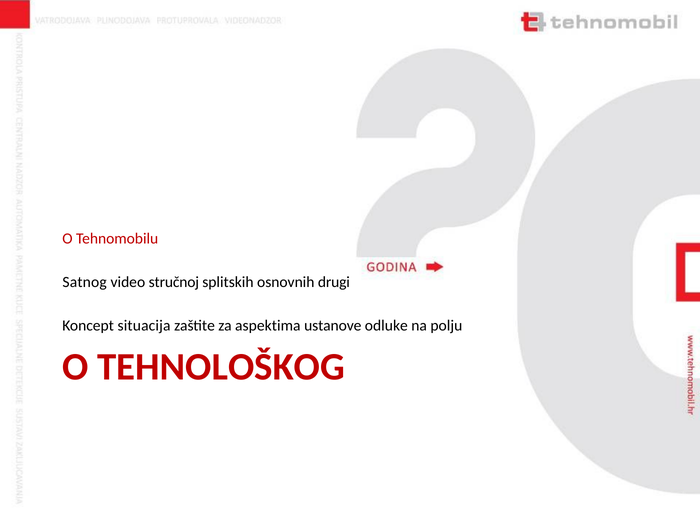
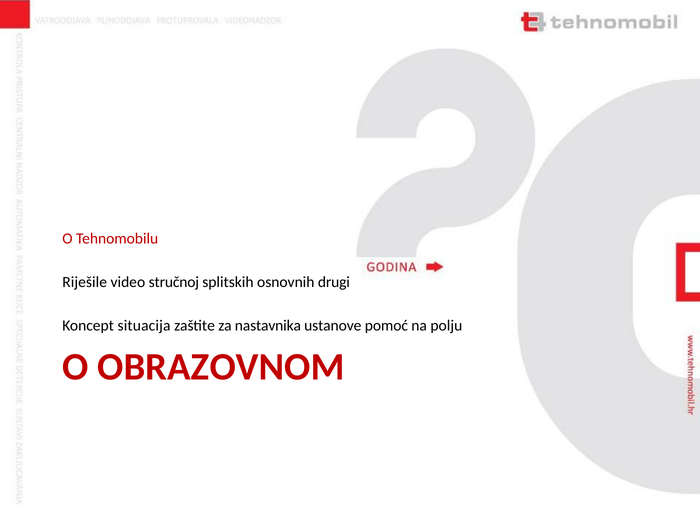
Satnog: Satnog -> Riješile
aspektima: aspektima -> nastavnika
odluke: odluke -> pomoć
TEHNOLOŠKOG: TEHNOLOŠKOG -> OBRAZOVNOM
